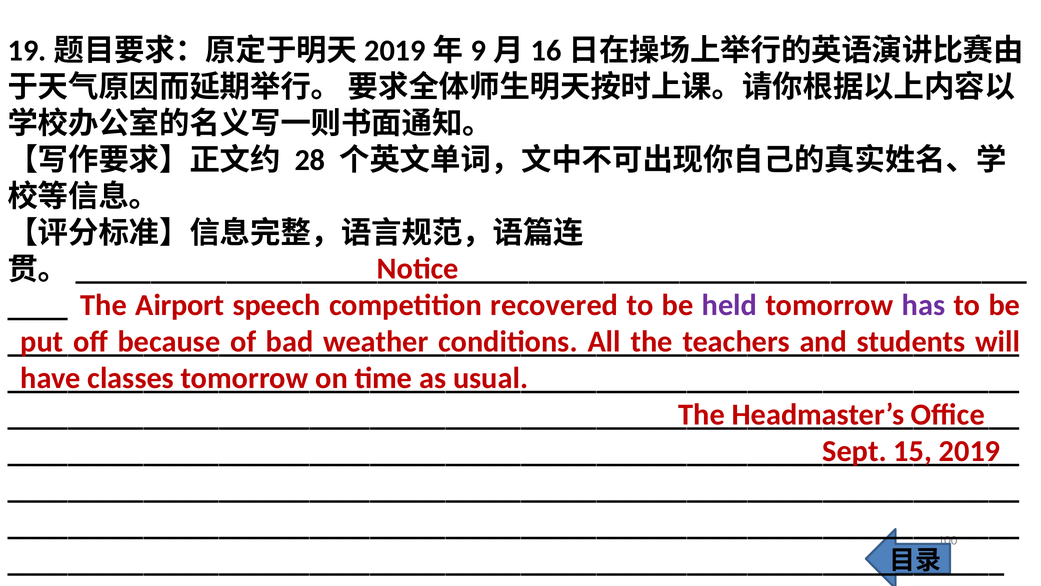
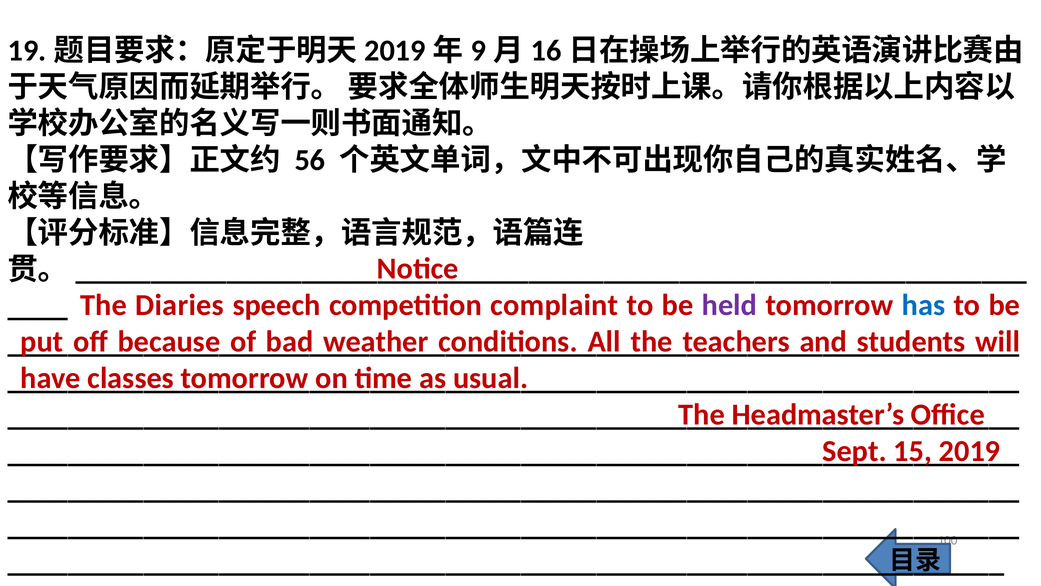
28: 28 -> 56
Airport: Airport -> Diaries
recovered: recovered -> complaint
has colour: purple -> blue
